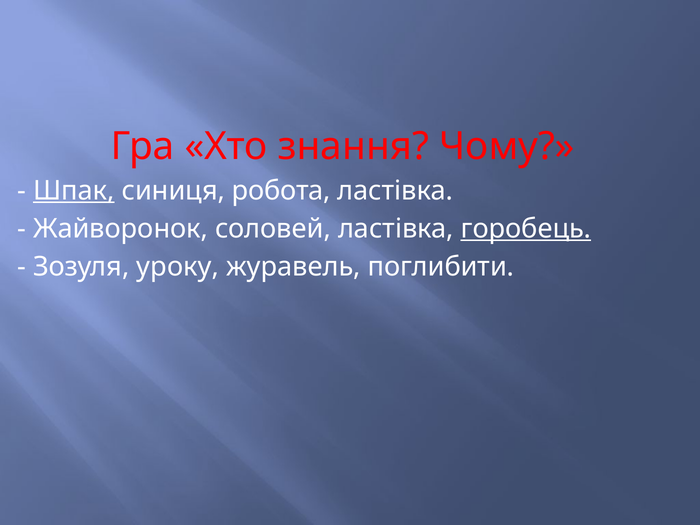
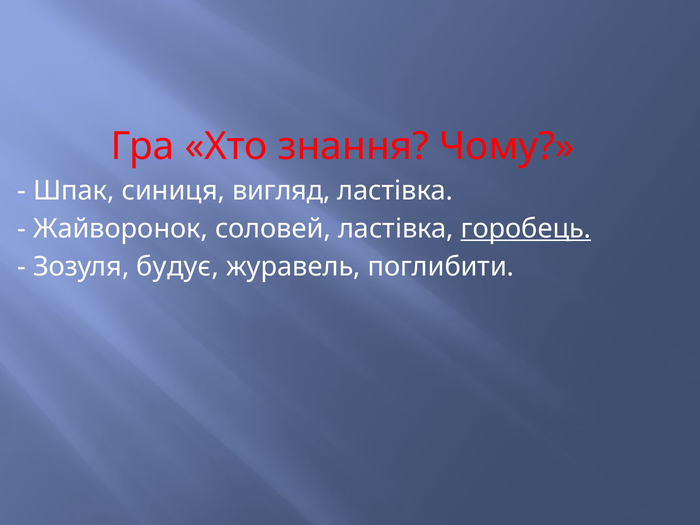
Шпак underline: present -> none
робота: робота -> вигляд
уроку: уроку -> будує
